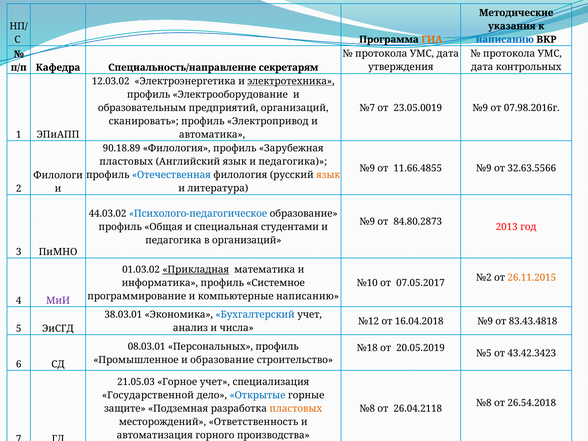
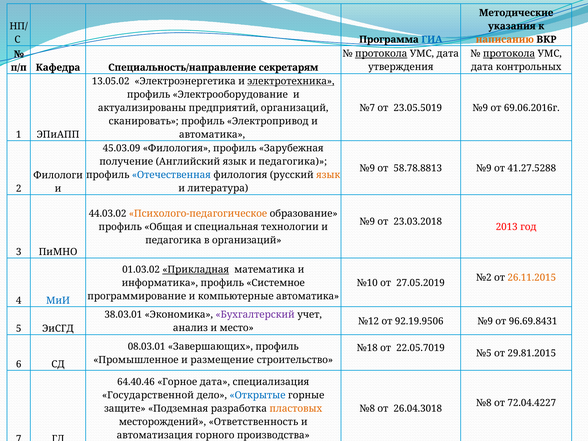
ГИА colour: orange -> blue
написанию at (505, 39) colour: blue -> orange
протокола at (381, 54) underline: none -> present
протокола at (509, 54) underline: none -> present
12.03.02: 12.03.02 -> 13.05.02
образовательным: образовательным -> актуализированы
23.05.0019: 23.05.0019 -> 23.05.5019
07.98.2016г: 07.98.2016г -> 69.06.2016г
90.18.89: 90.18.89 -> 45.03.09
пластовых at (126, 162): пластовых -> получение
11.66.4855: 11.66.4855 -> 58.78.8813
32.63.5566: 32.63.5566 -> 41.27.5288
Психолого-педагогическое colour: blue -> orange
84.80.2873: 84.80.2873 -> 23.03.2018
студентами: студентами -> технологии
07.05.2017: 07.05.2017 -> 27.05.2019
компьютерные написанию: написанию -> автоматика
МиИ colour: purple -> blue
Бухгалтерский colour: blue -> purple
16.04.2018: 16.04.2018 -> 92.19.9506
83.43.4818: 83.43.4818 -> 96.69.8431
числа: числа -> место
Персональных: Персональных -> Завершающих
20.05.2019: 20.05.2019 -> 22.05.7019
43.42.3423: 43.42.3423 -> 29.81.2015
и образование: образование -> размещение
21.05.03: 21.05.03 -> 64.40.46
Горное учет: учет -> дата
26.54.2018: 26.54.2018 -> 72.04.4227
26.04.2118: 26.04.2118 -> 26.04.3018
